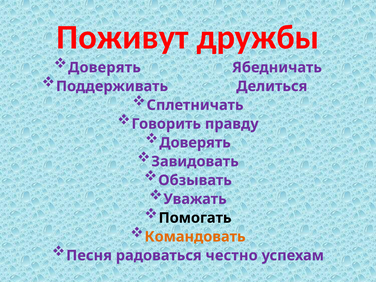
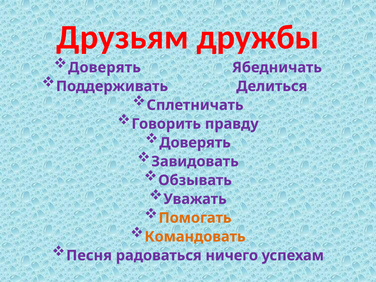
Поживут: Поживут -> Друзьям
Помогать colour: black -> orange
честно: честно -> ничего
